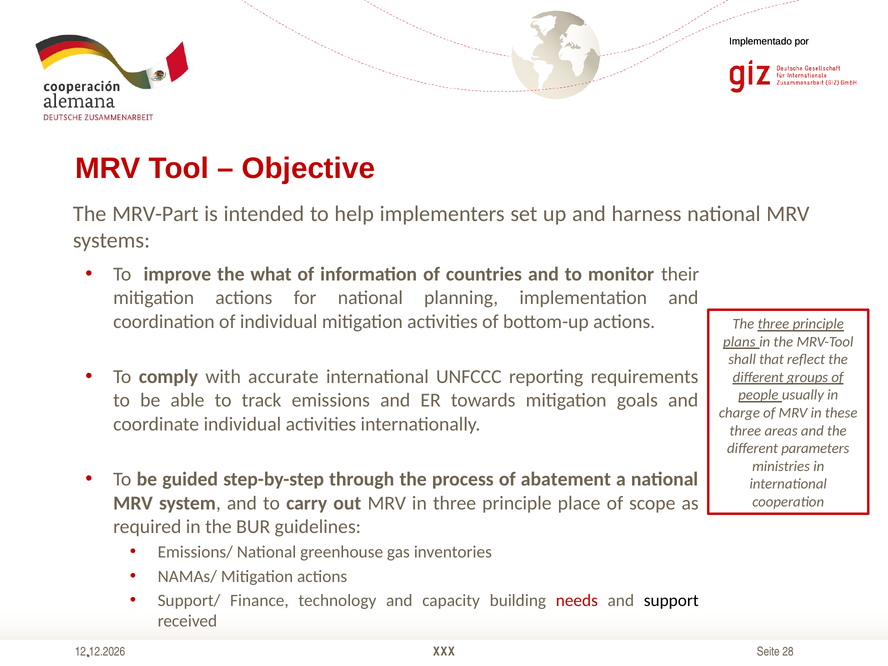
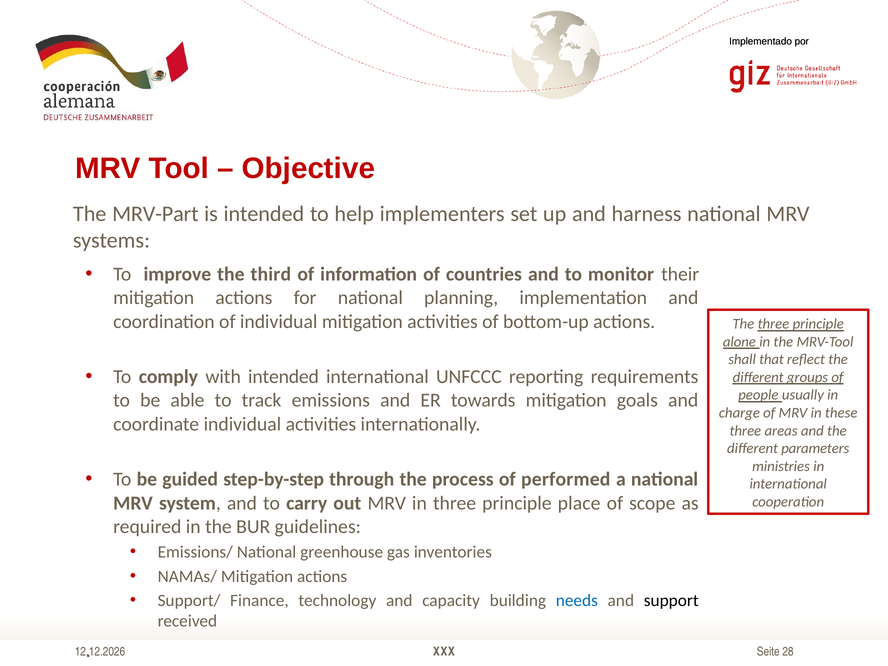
what: what -> third
plans: plans -> alone
with accurate: accurate -> intended
abatement: abatement -> performed
needs colour: red -> blue
